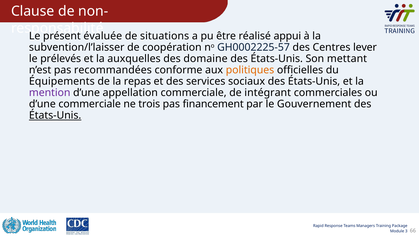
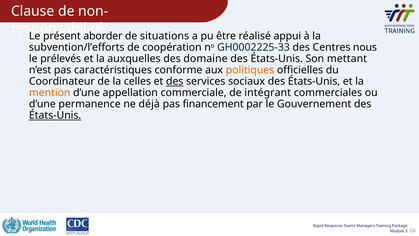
évaluée: évaluée -> aborder
subvention/l’laisser: subvention/l’laisser -> subvention/l’efforts
GH0002225-57: GH0002225-57 -> GH0002225-33
lever: lever -> nous
recommandées: recommandées -> caractéristiques
Équipements: Équipements -> Coordinateur
repas: repas -> celles
des at (175, 81) underline: none -> present
mention colour: purple -> orange
d’une commerciale: commerciale -> permanence
trois: trois -> déjà
